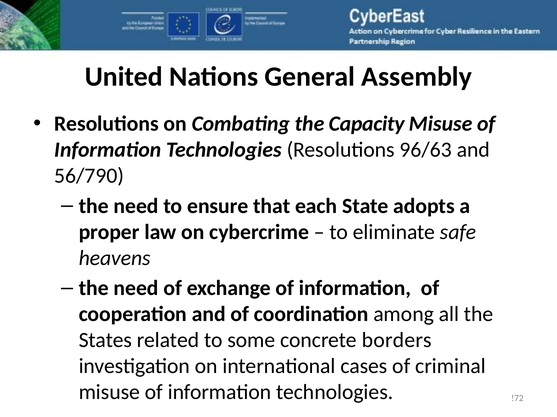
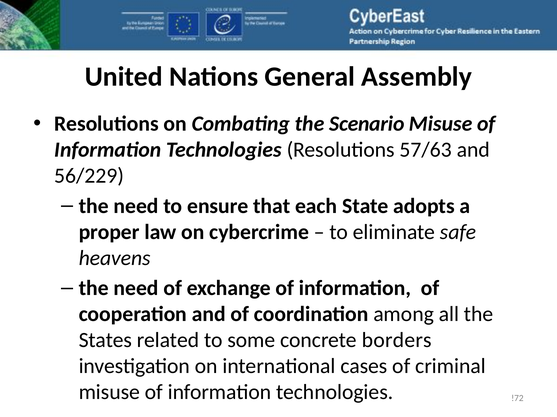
Capacity: Capacity -> Scenario
96/63: 96/63 -> 57/63
56/790: 56/790 -> 56/229
